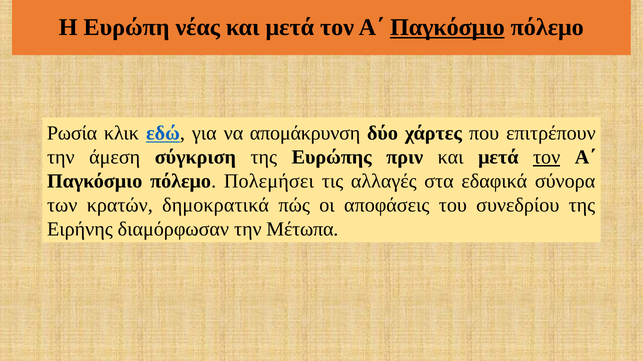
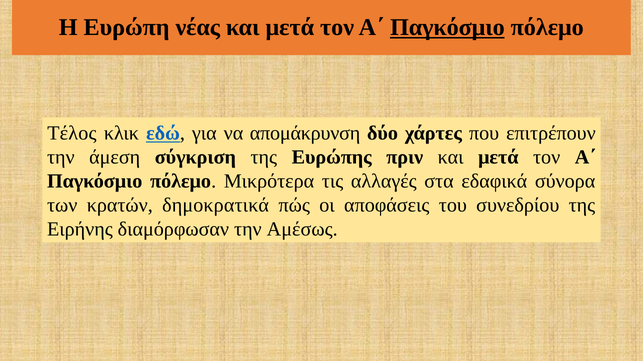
Ρωσία: Ρωσία -> Τέλος
τον at (547, 157) underline: present -> none
Πολεμήσει: Πολεμήσει -> Μικρότερα
Μέτωπα: Μέτωπα -> Αμέσως
